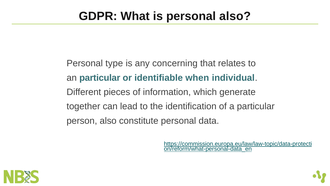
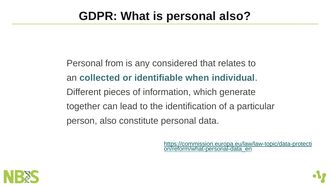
type: type -> from
concerning: concerning -> considered
an particular: particular -> collected
